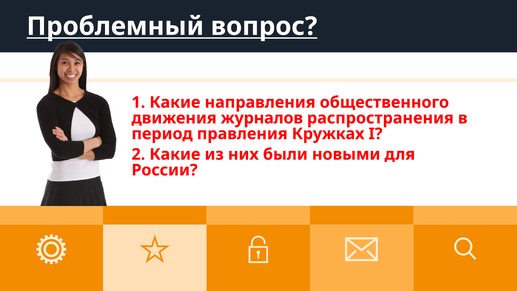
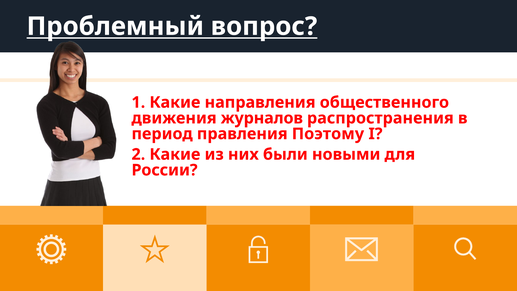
Кружках: Кружках -> Поэтому
